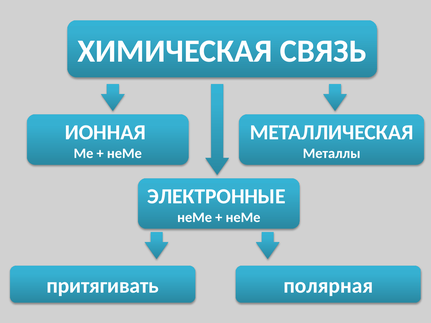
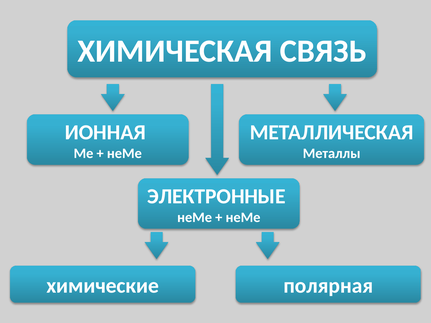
притягивать: притягивать -> химические
